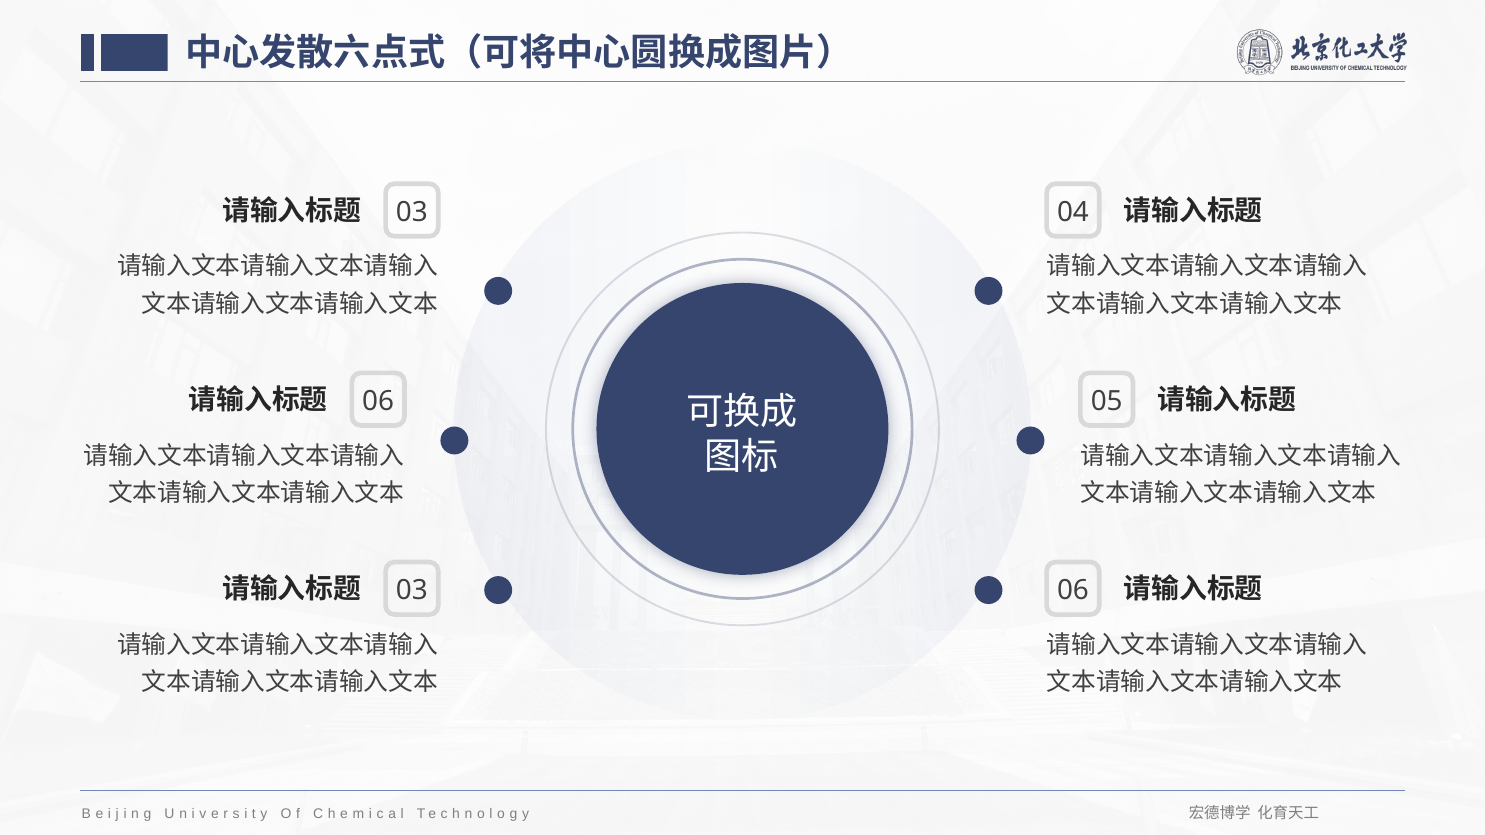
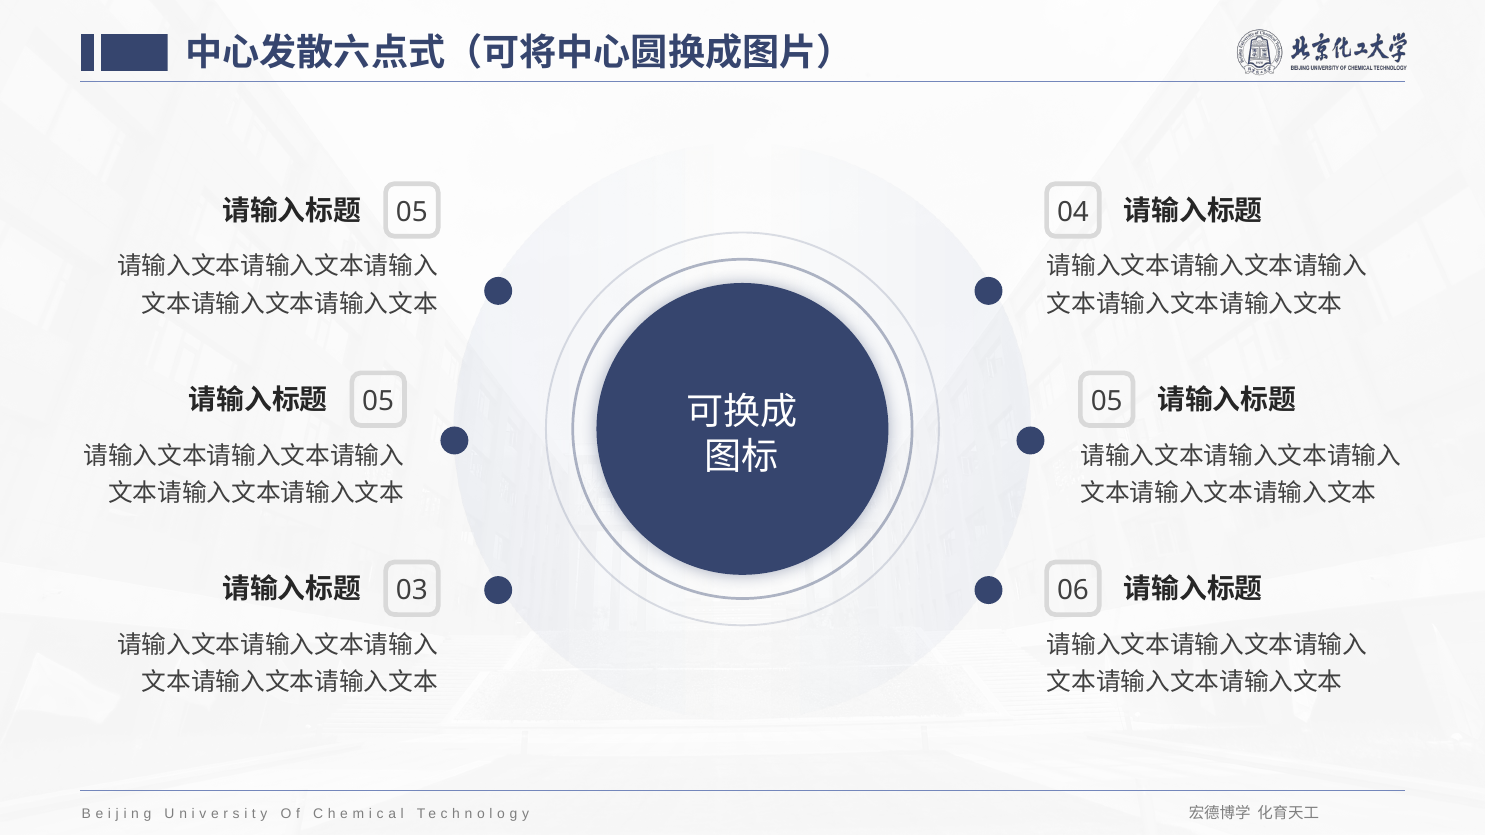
03 at (412, 212): 03 -> 05
06 at (378, 401): 06 -> 05
